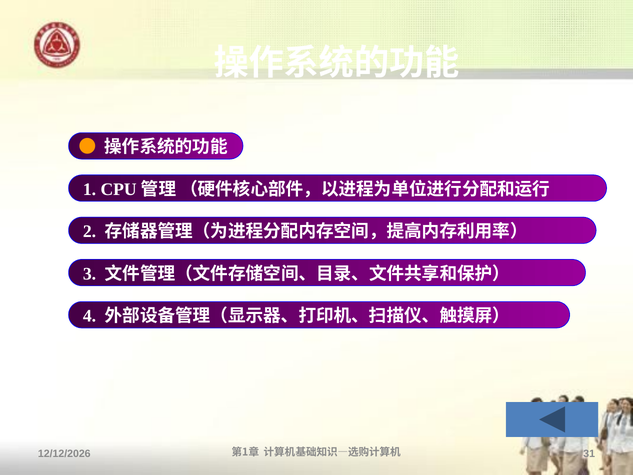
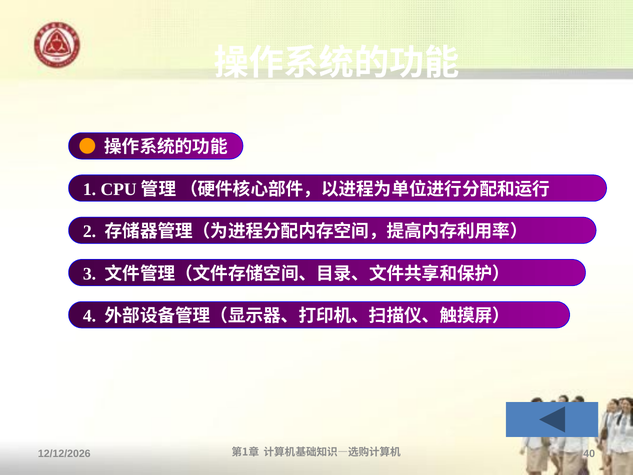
31: 31 -> 40
